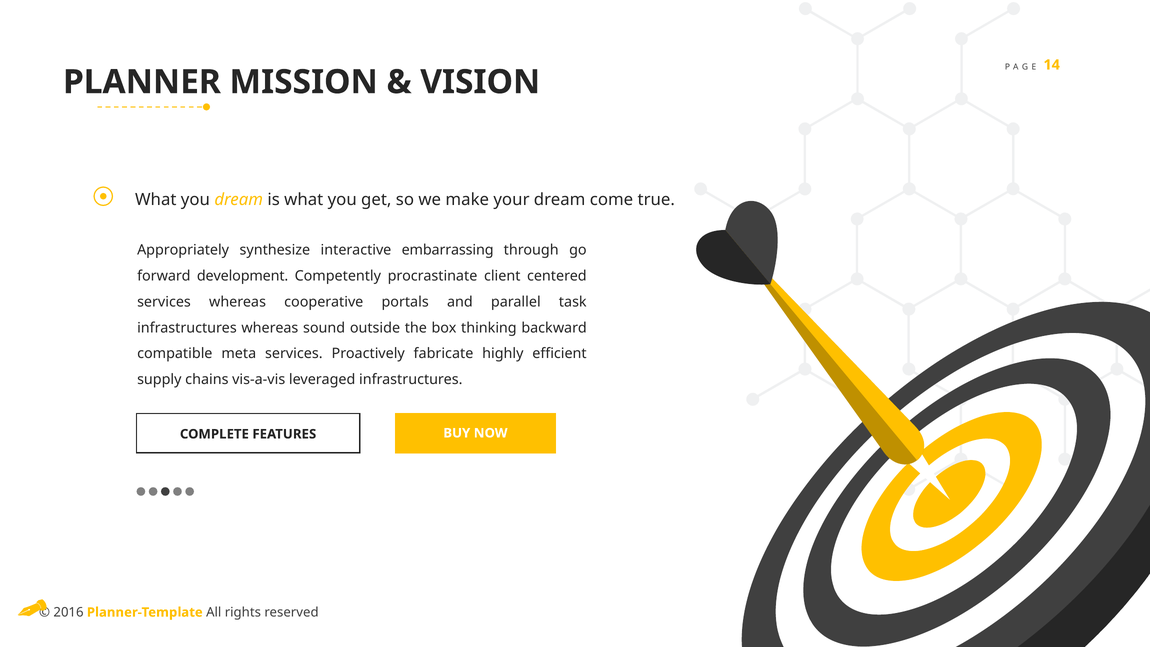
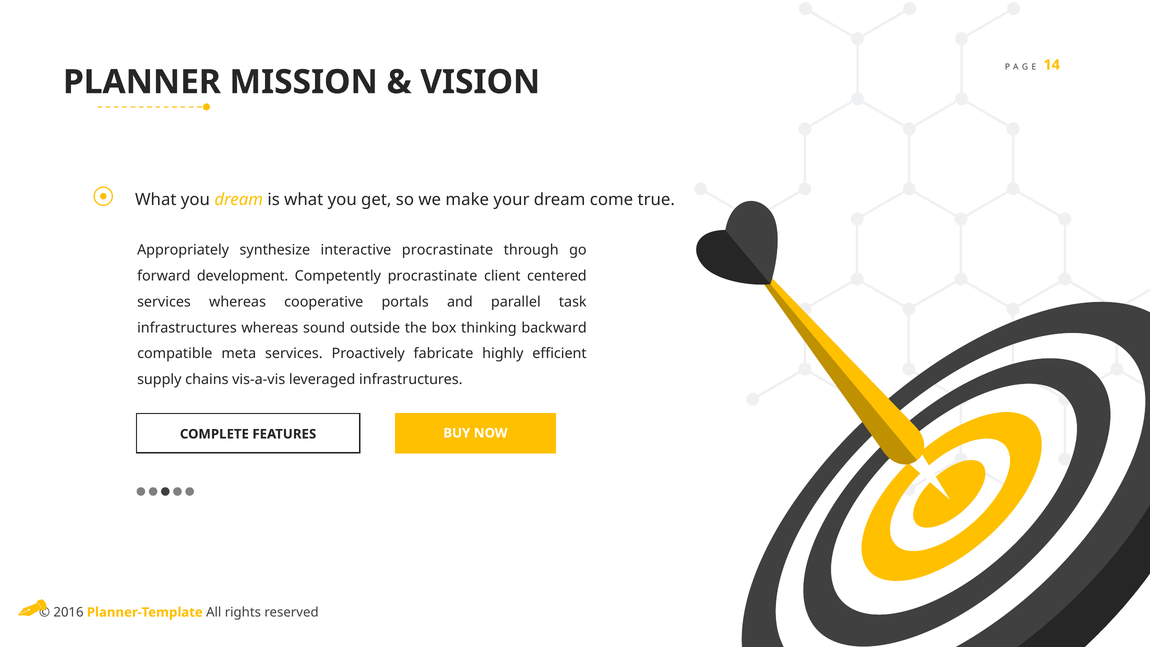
interactive embarrassing: embarrassing -> procrastinate
